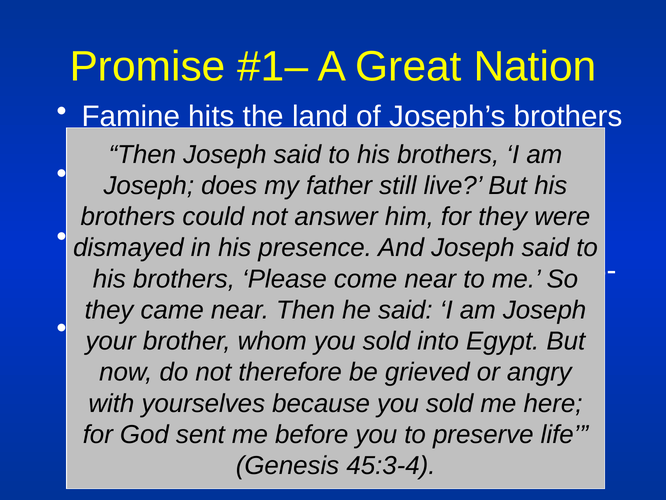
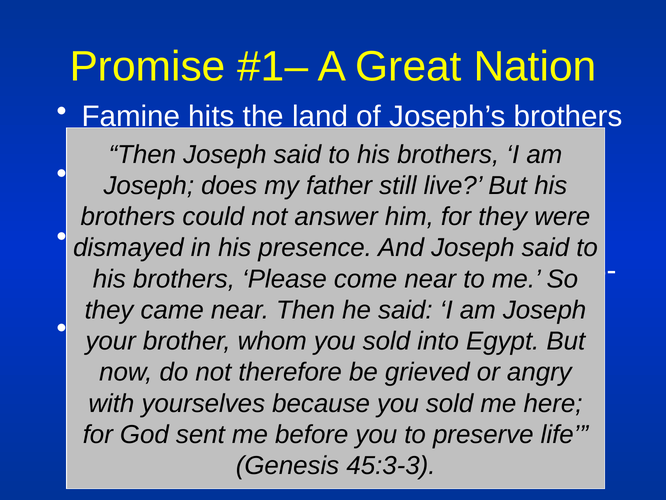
45:3-4: 45:3-4 -> 45:3-3
